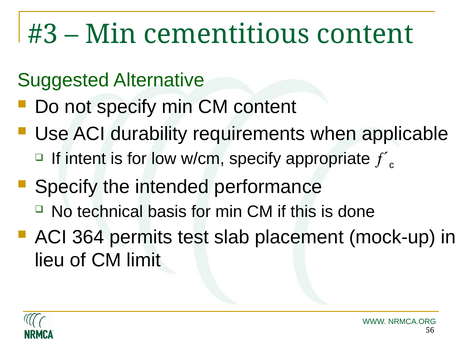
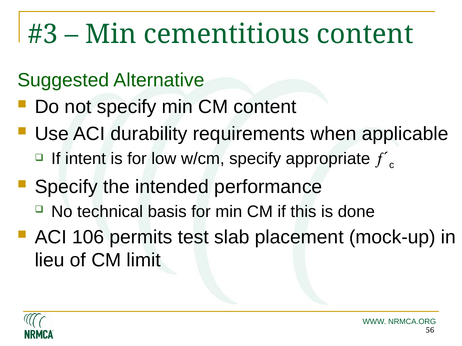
364: 364 -> 106
